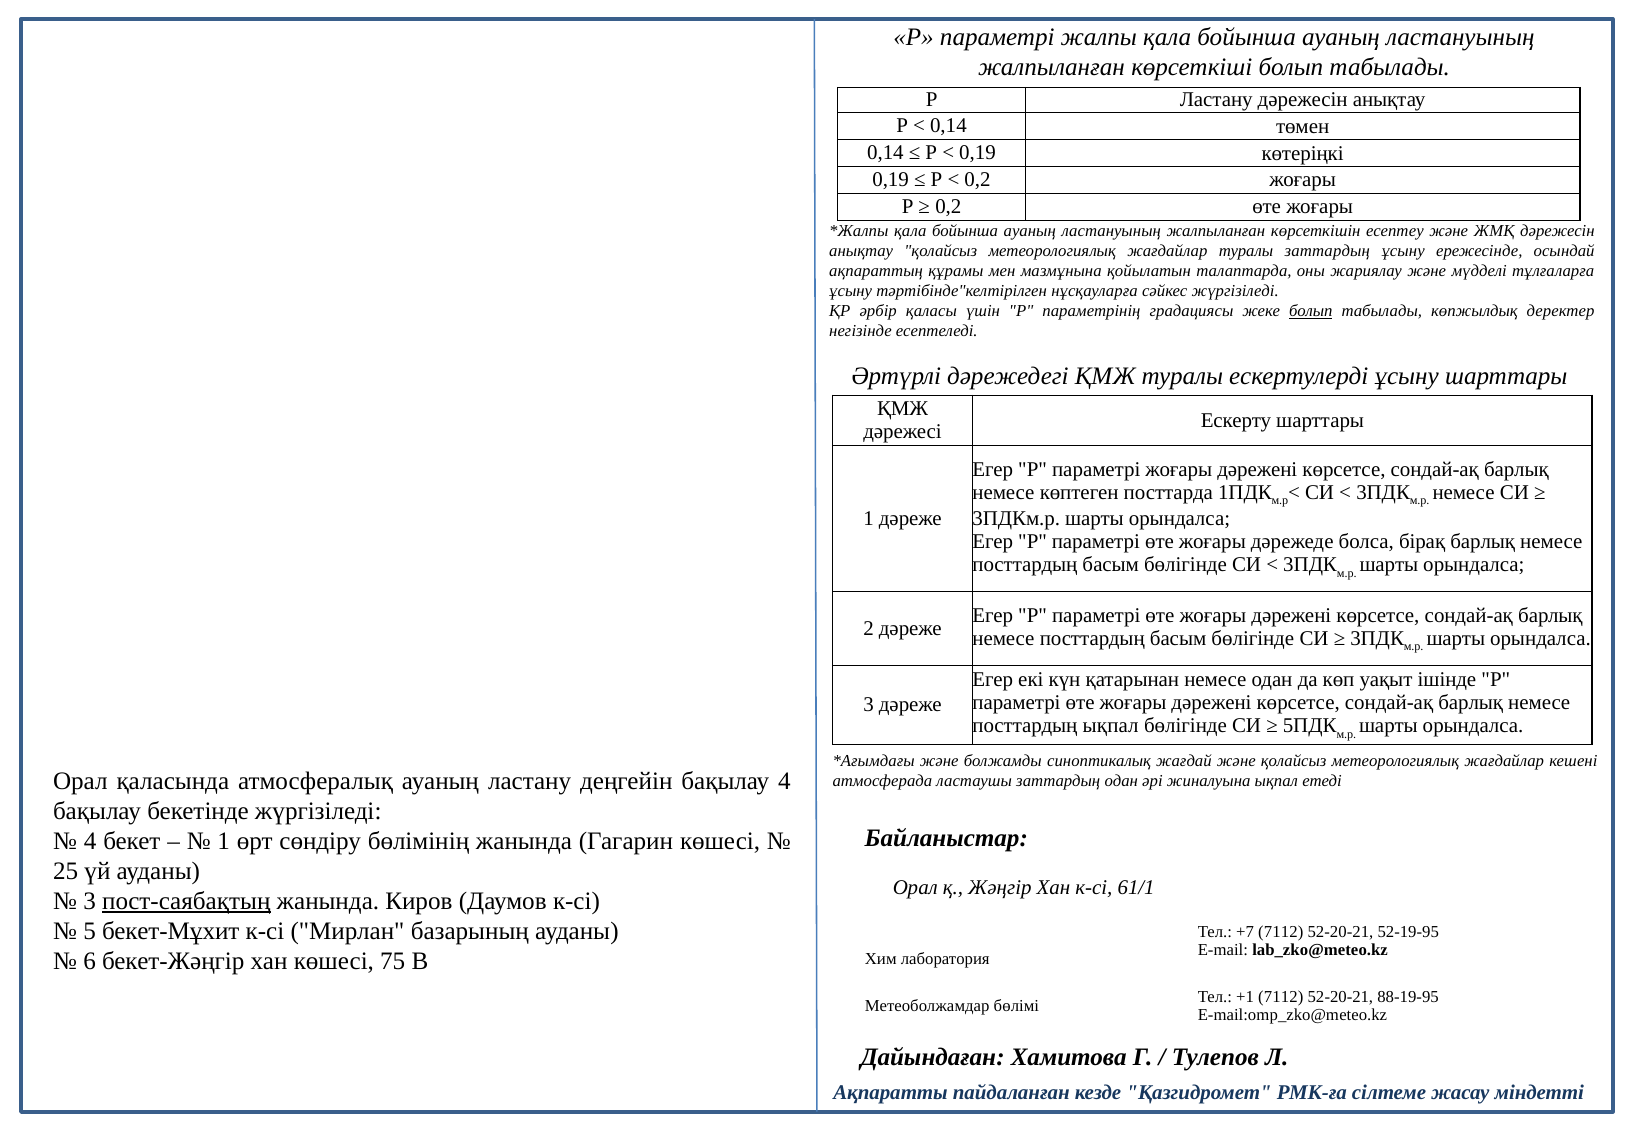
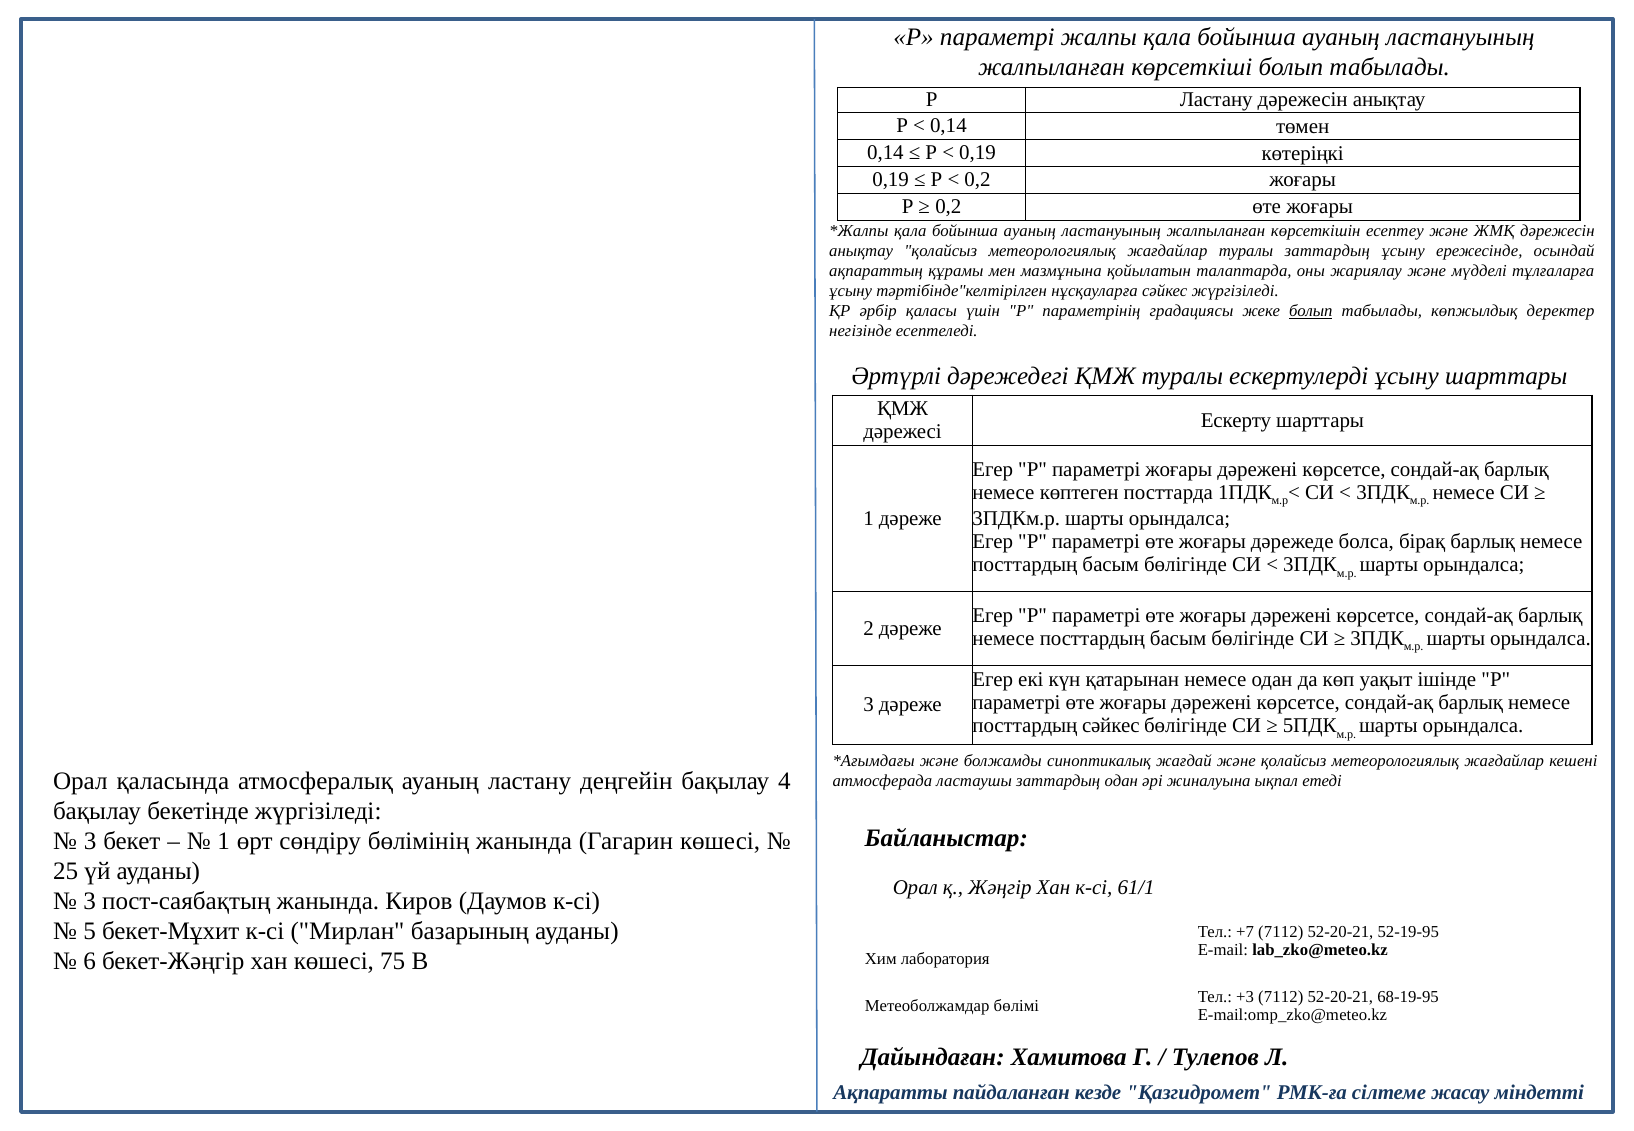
посттардың ықпал: ықпал -> сәйкес
4 at (90, 841): 4 -> 3
пост-саябақтың underline: present -> none
+1: +1 -> +3
88-19-95: 88-19-95 -> 68-19-95
